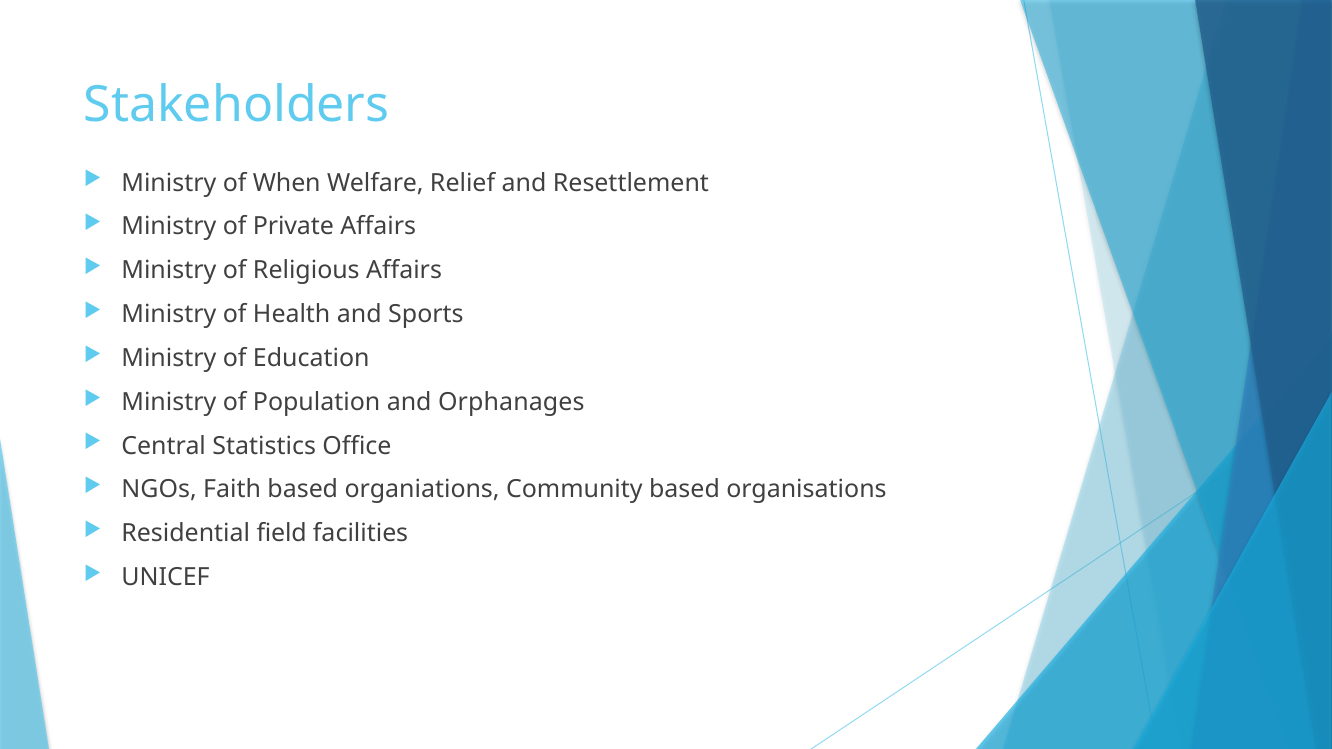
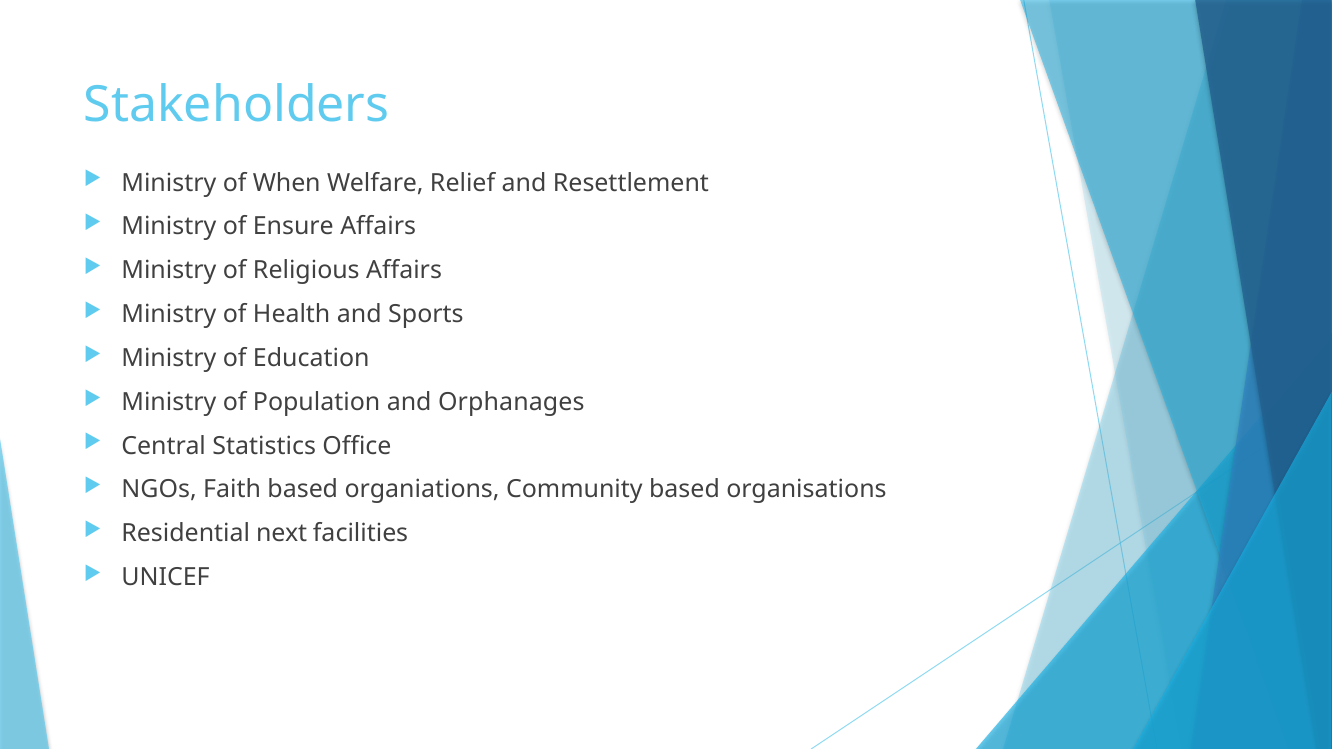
Private: Private -> Ensure
field: field -> next
